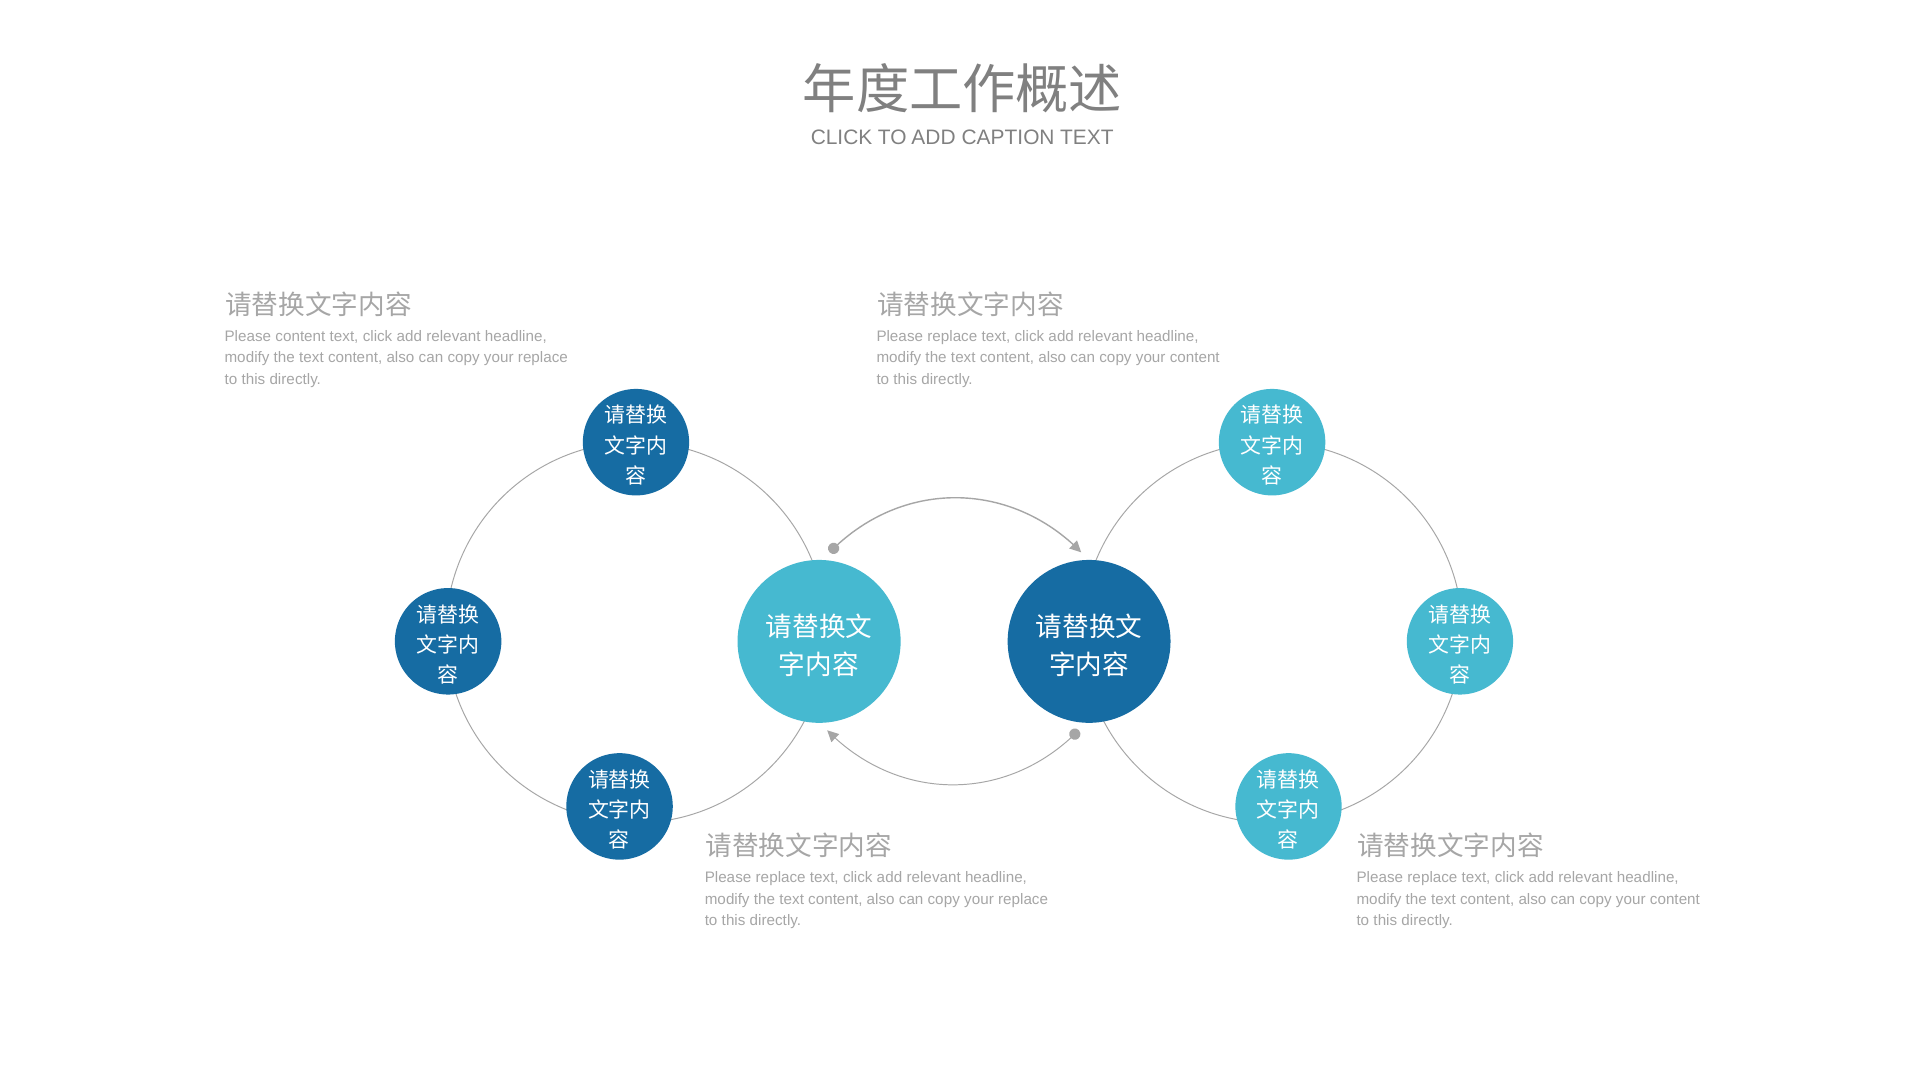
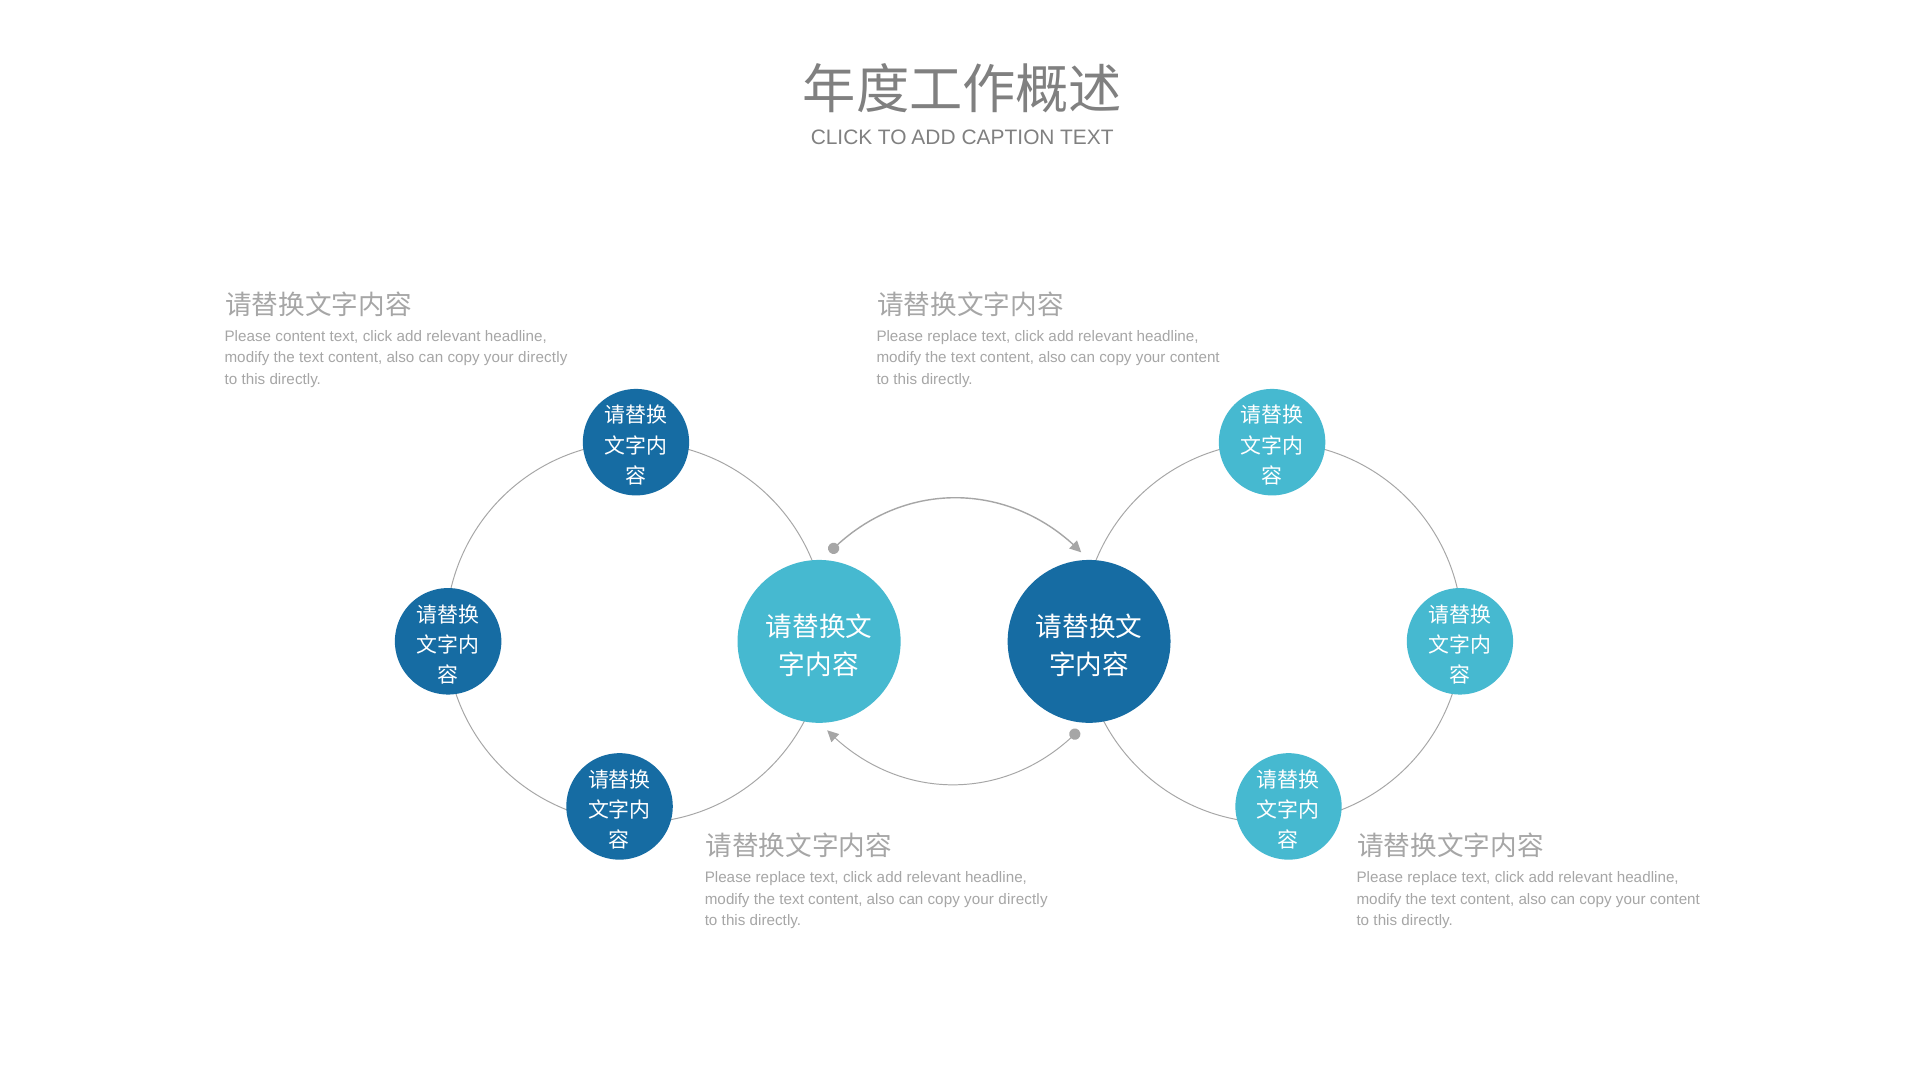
replace at (543, 358): replace -> directly
replace at (1023, 899): replace -> directly
